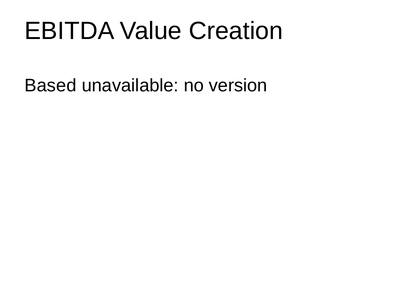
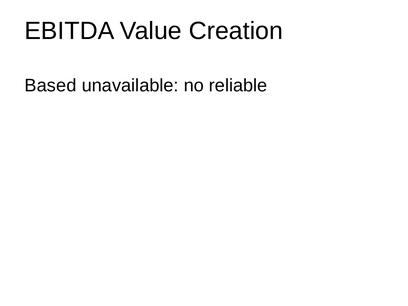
version: version -> reliable
